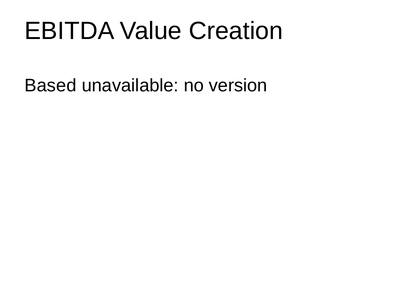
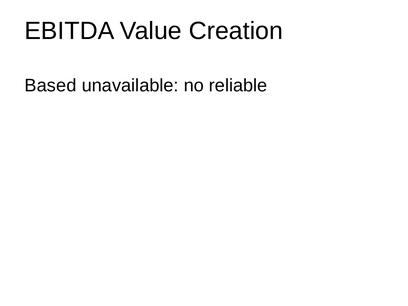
version: version -> reliable
